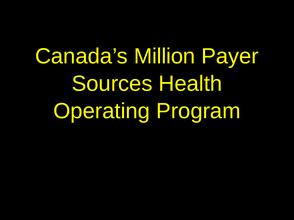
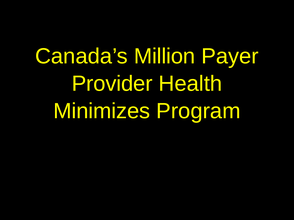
Sources: Sources -> Provider
Operating: Operating -> Minimizes
